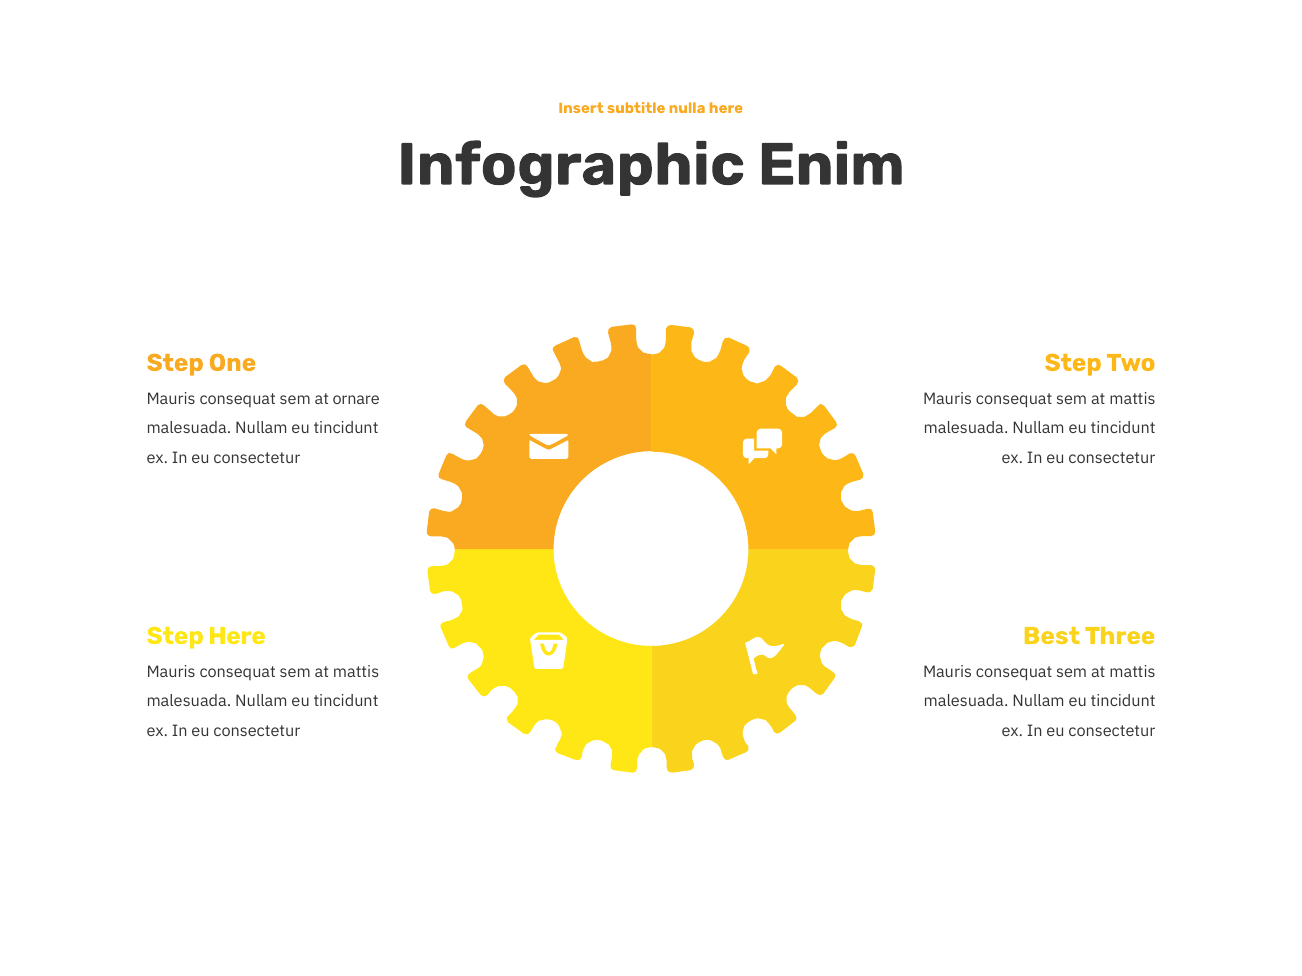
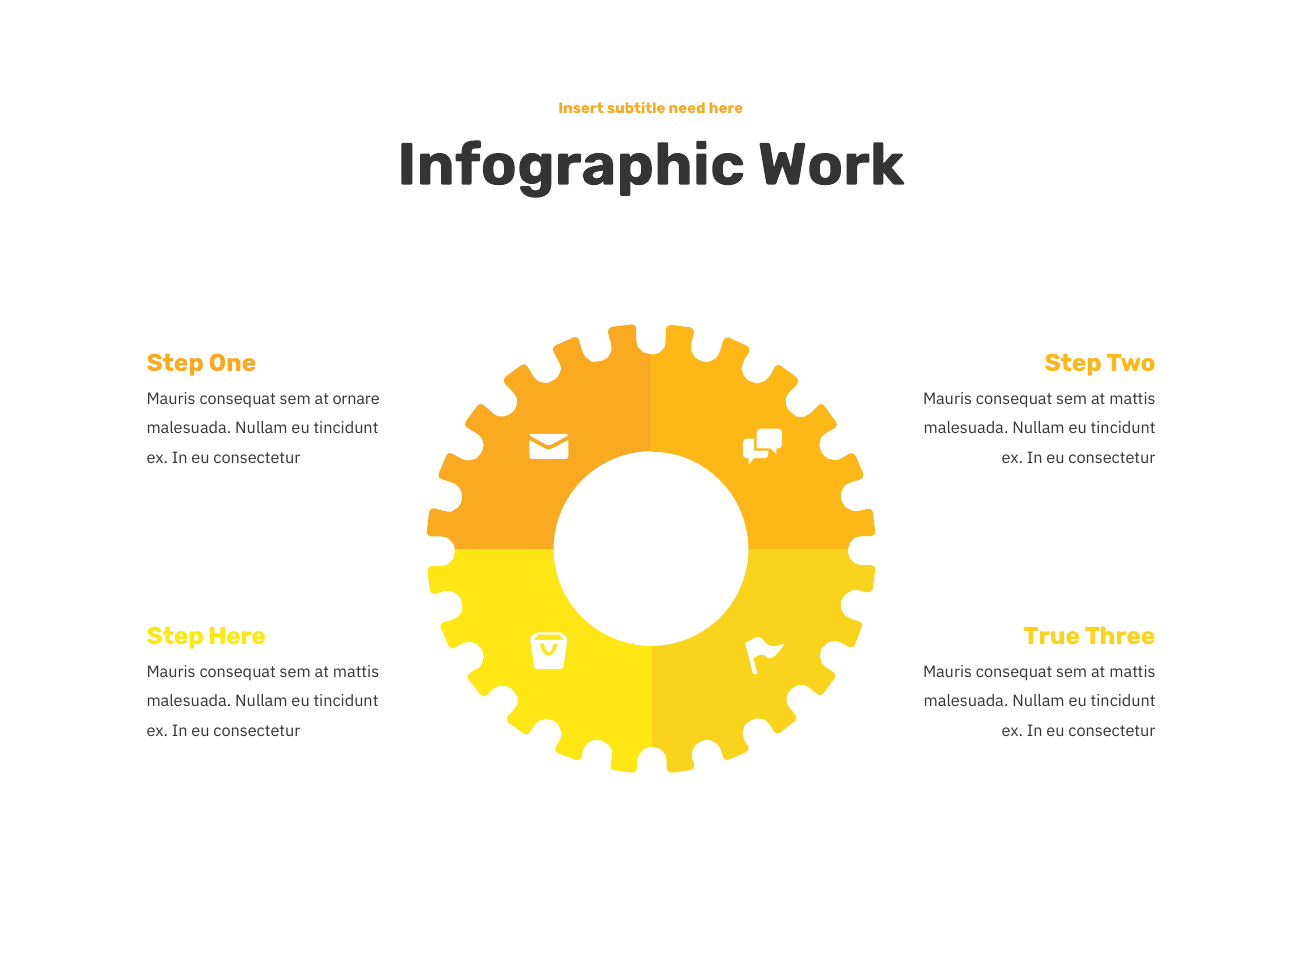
nulla: nulla -> need
Enim: Enim -> Work
Best: Best -> True
